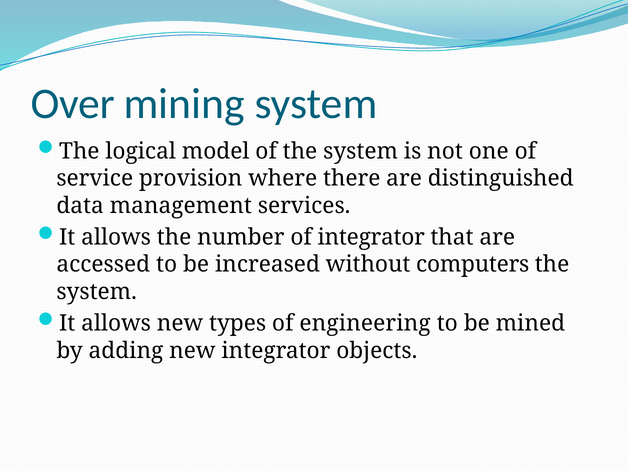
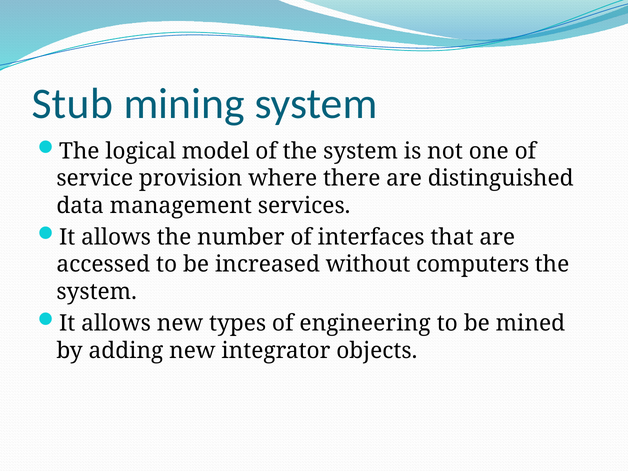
Over: Over -> Stub
of integrator: integrator -> interfaces
